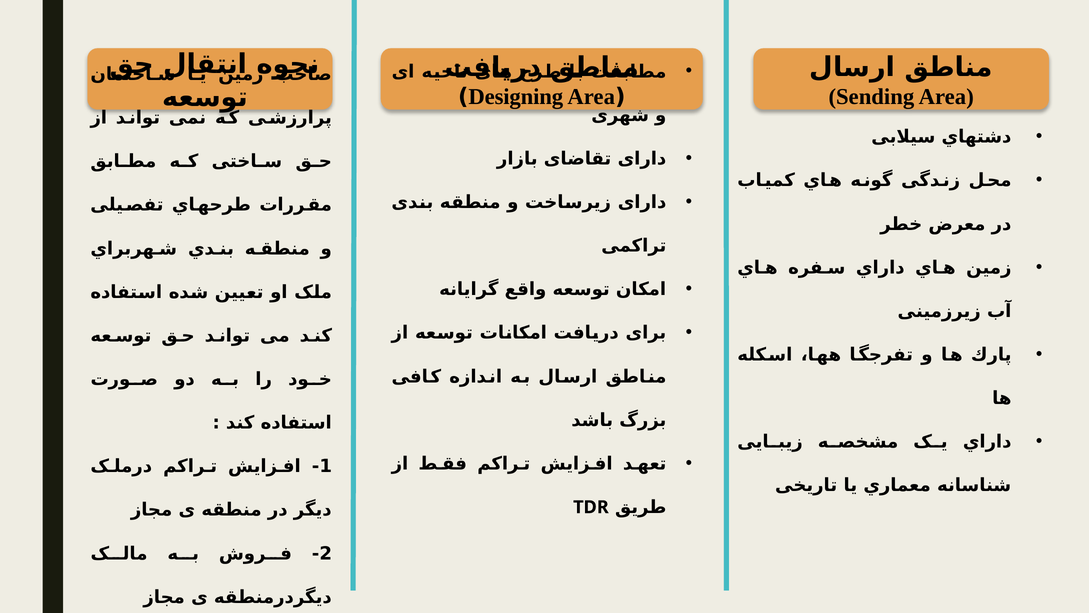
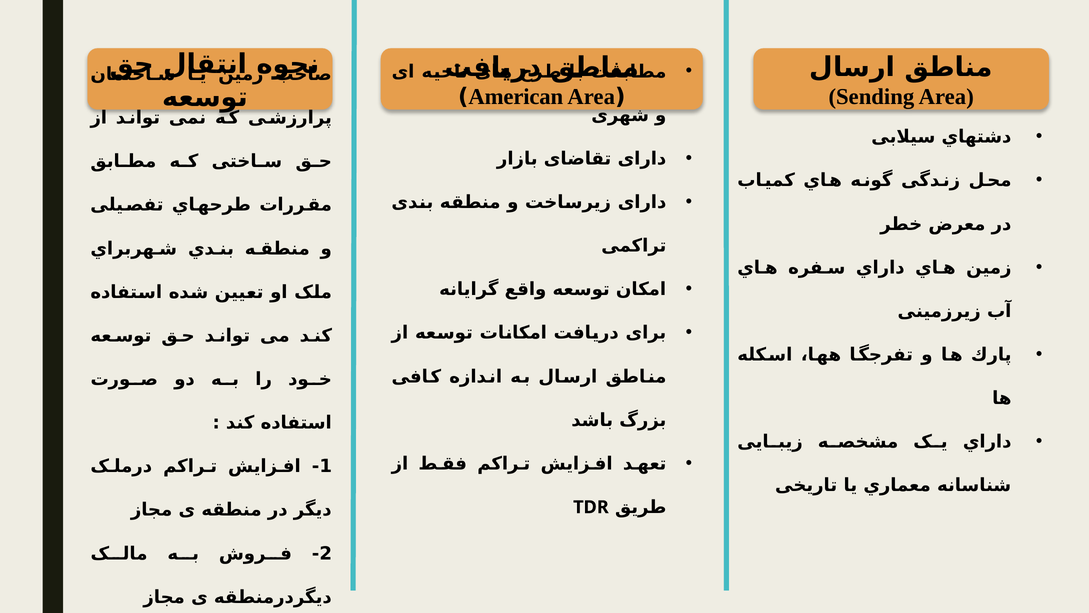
Designing: Designing -> American
